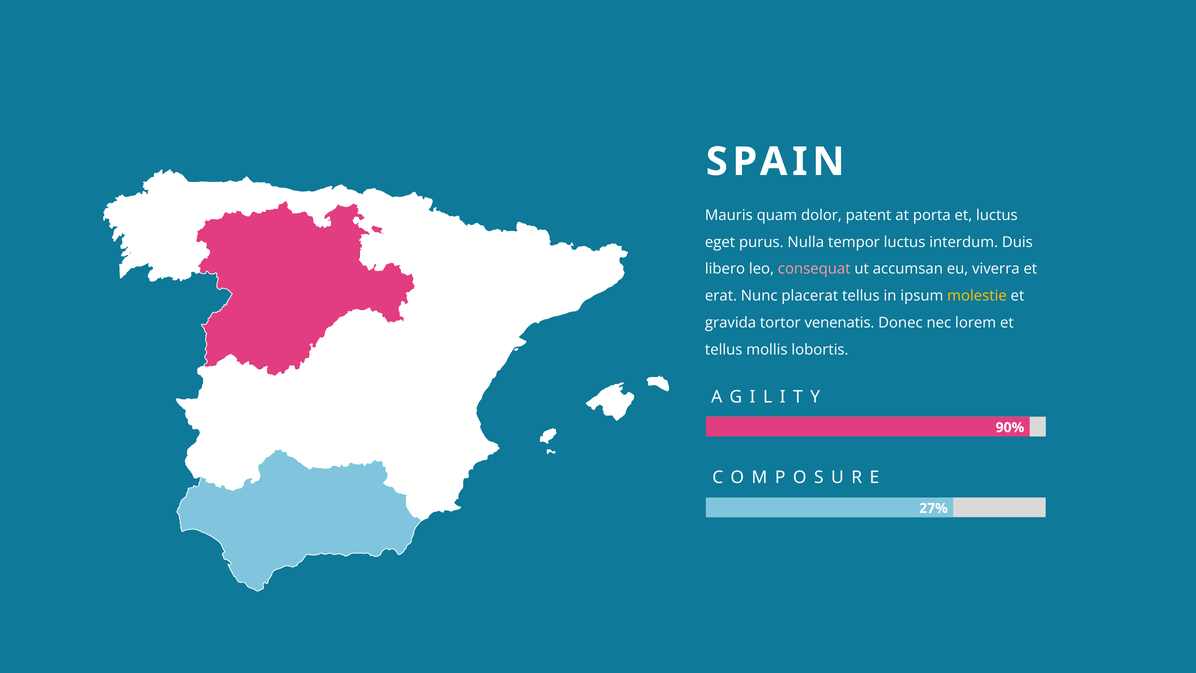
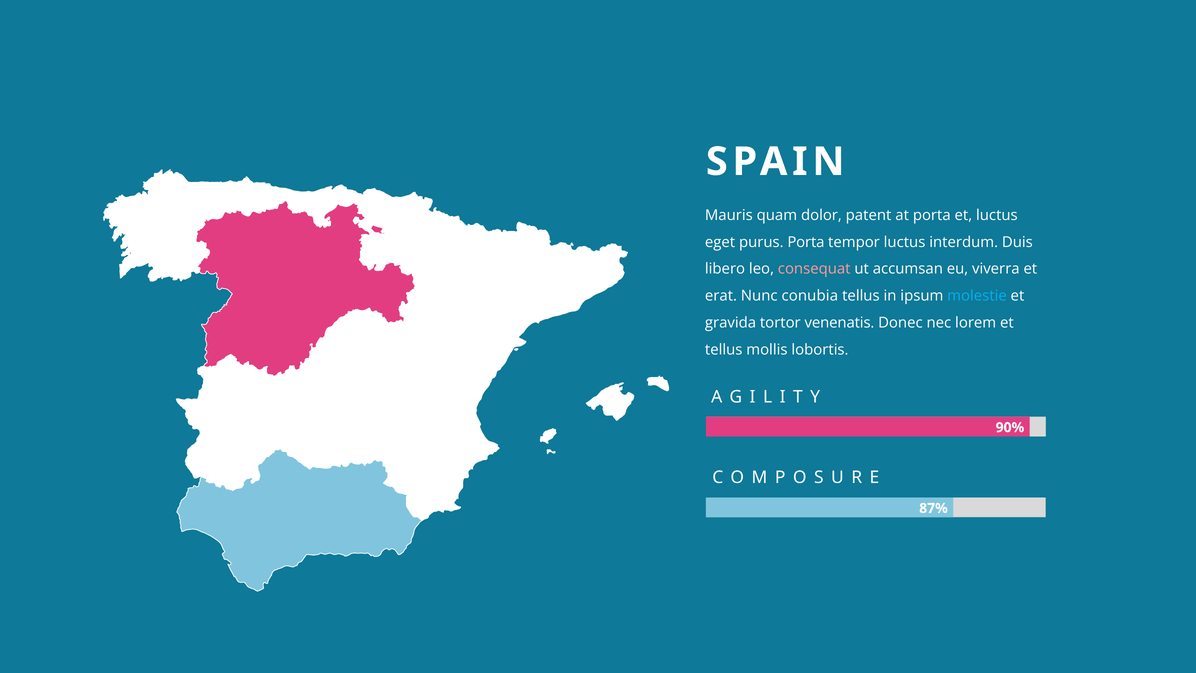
purus Nulla: Nulla -> Porta
placerat: placerat -> conubia
molestie colour: yellow -> light blue
27%: 27% -> 87%
